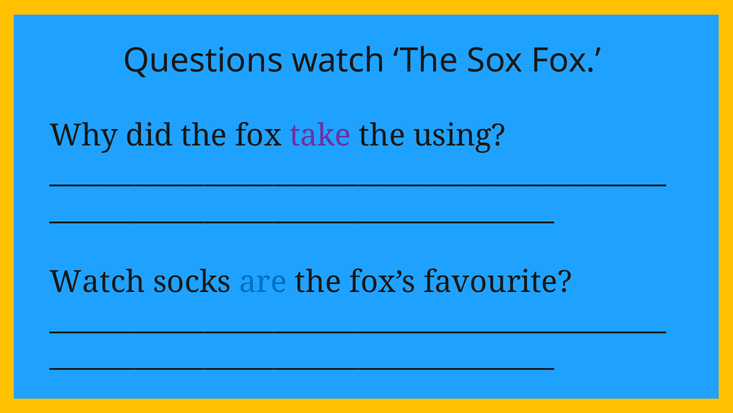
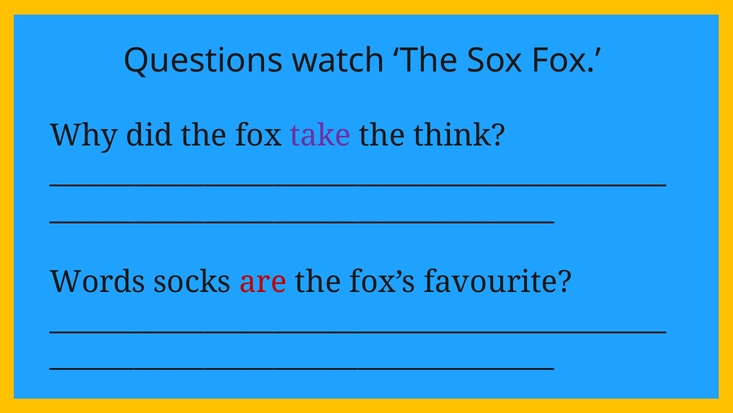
using: using -> think
Watch at (98, 282): Watch -> Words
are colour: blue -> red
